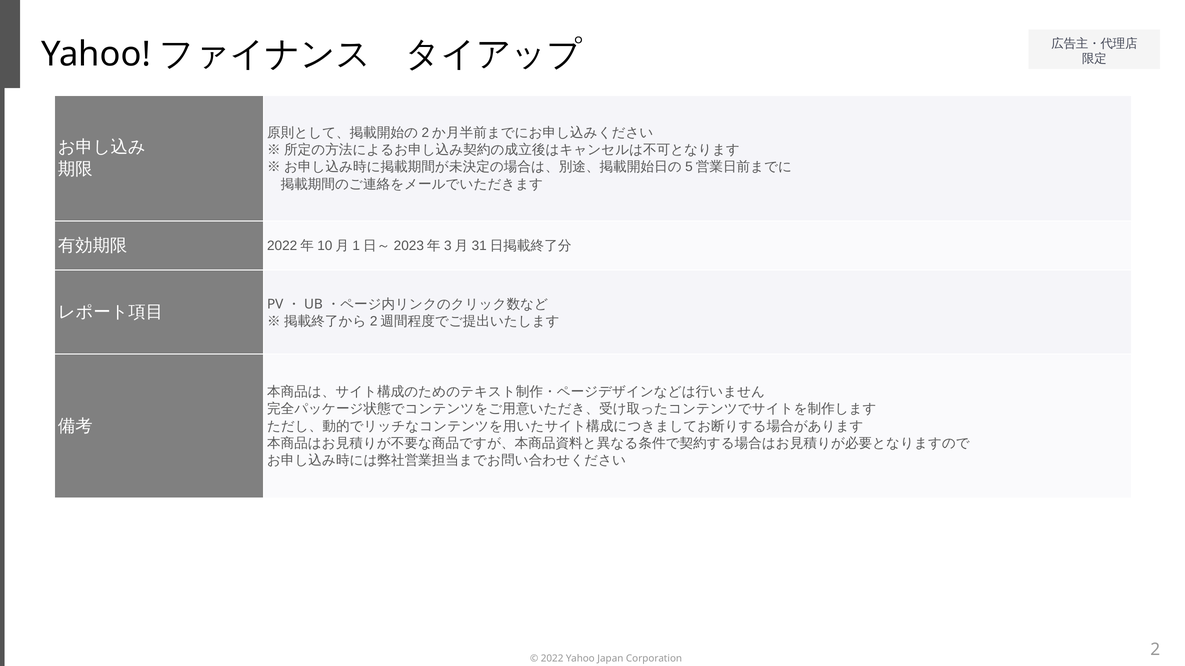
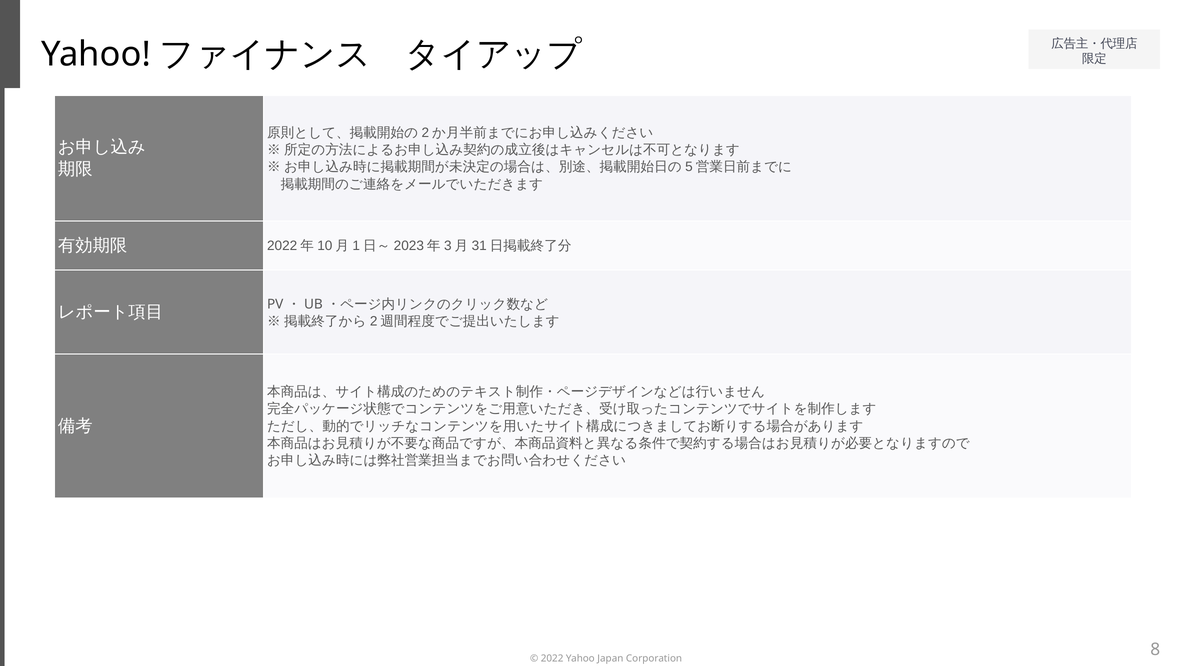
2: 2 -> 8
